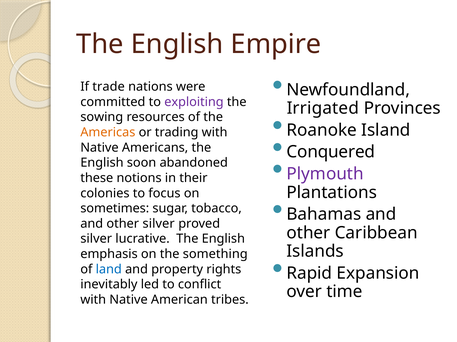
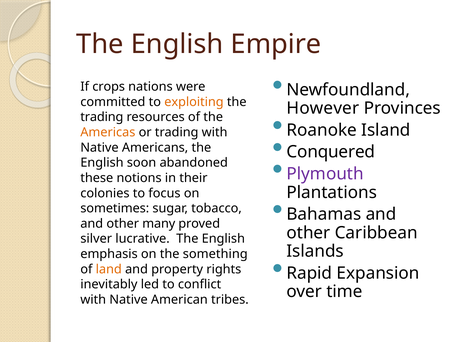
trade: trade -> crops
exploiting colour: purple -> orange
Irrigated: Irrigated -> However
sowing at (102, 117): sowing -> trading
other silver: silver -> many
land colour: blue -> orange
